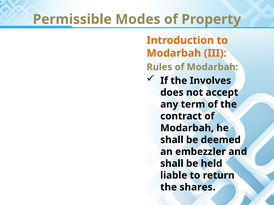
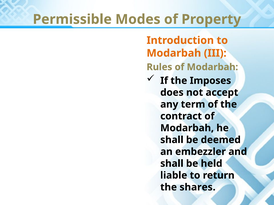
Involves: Involves -> Imposes
